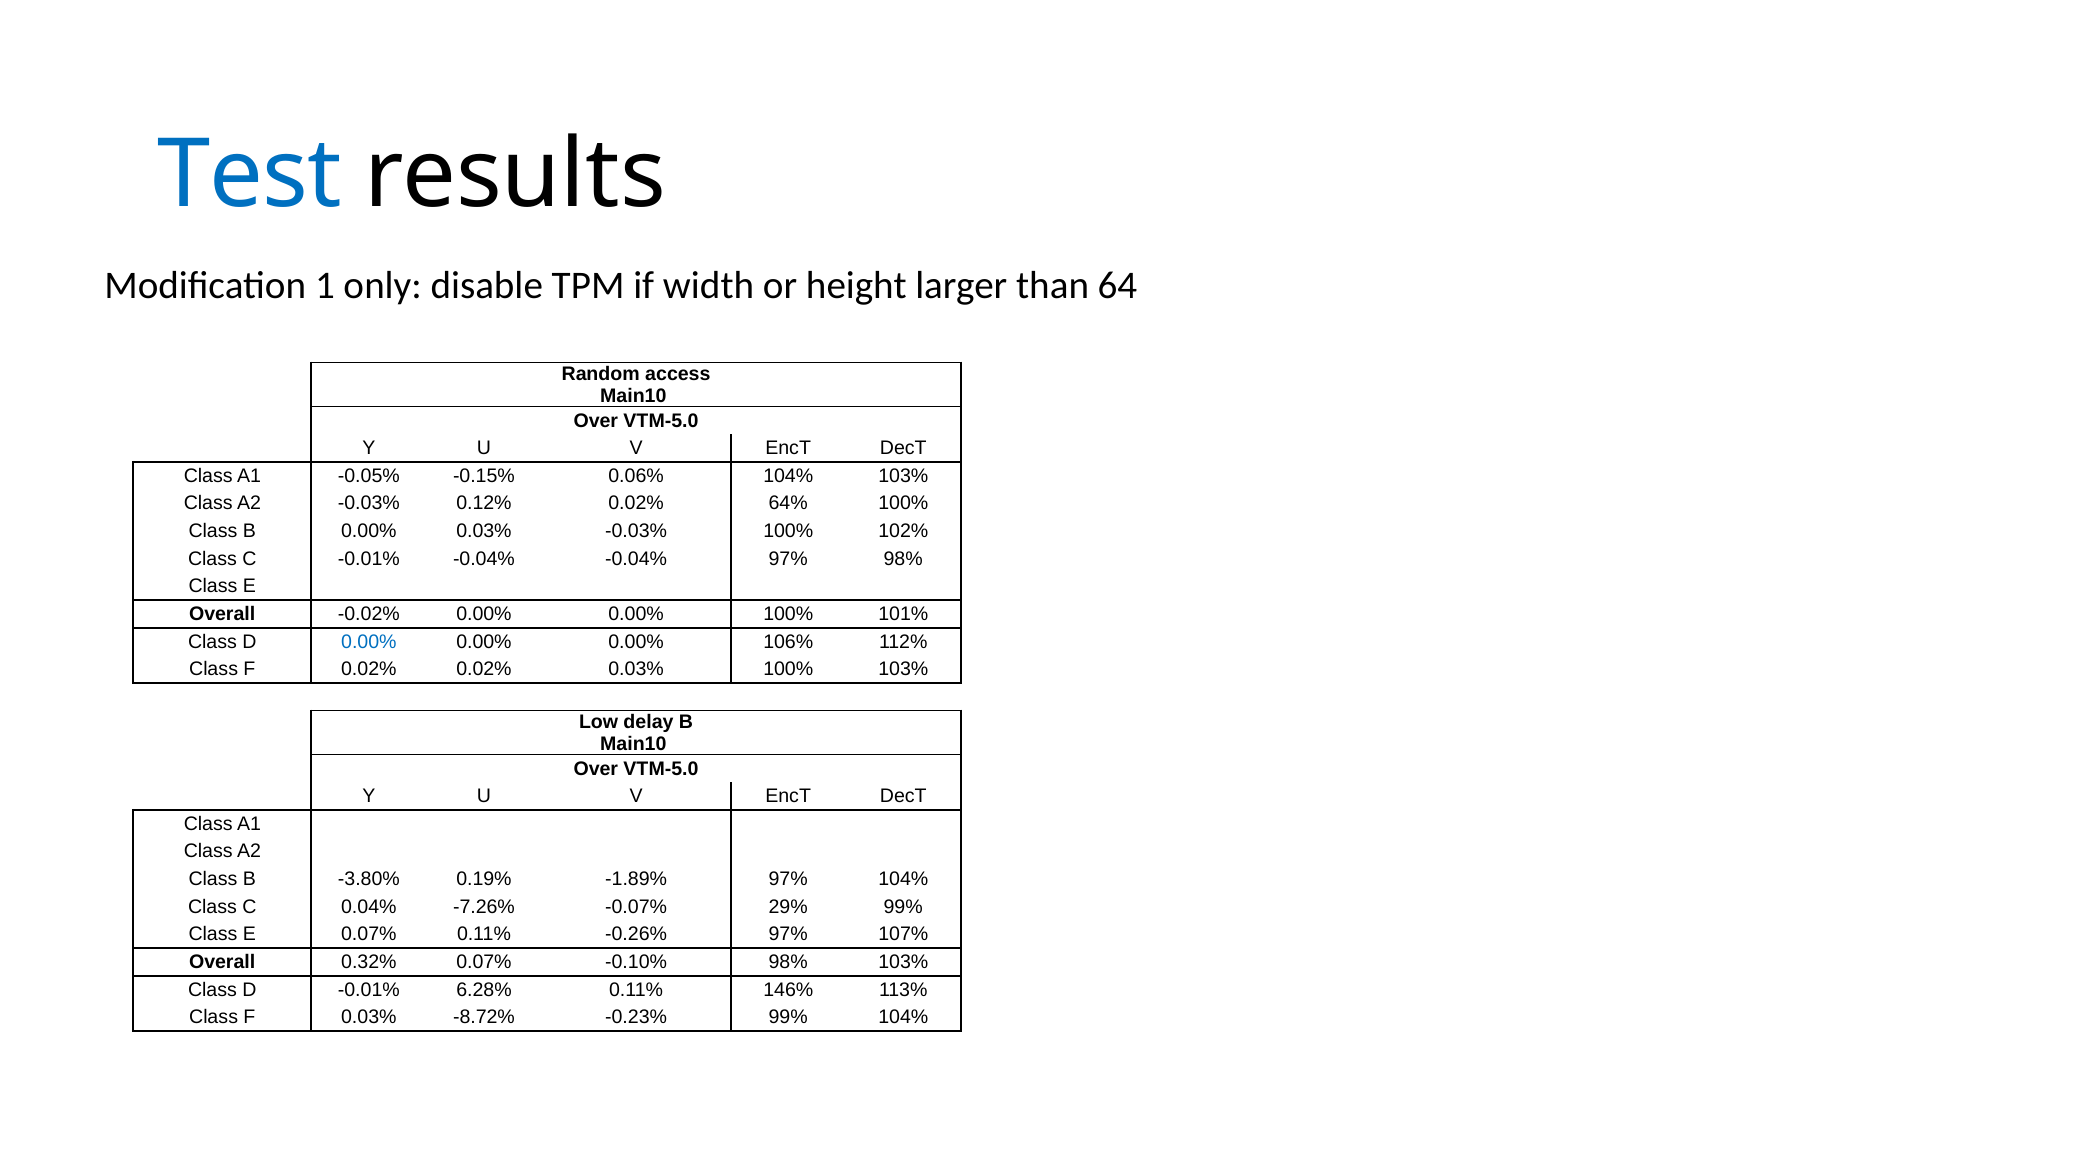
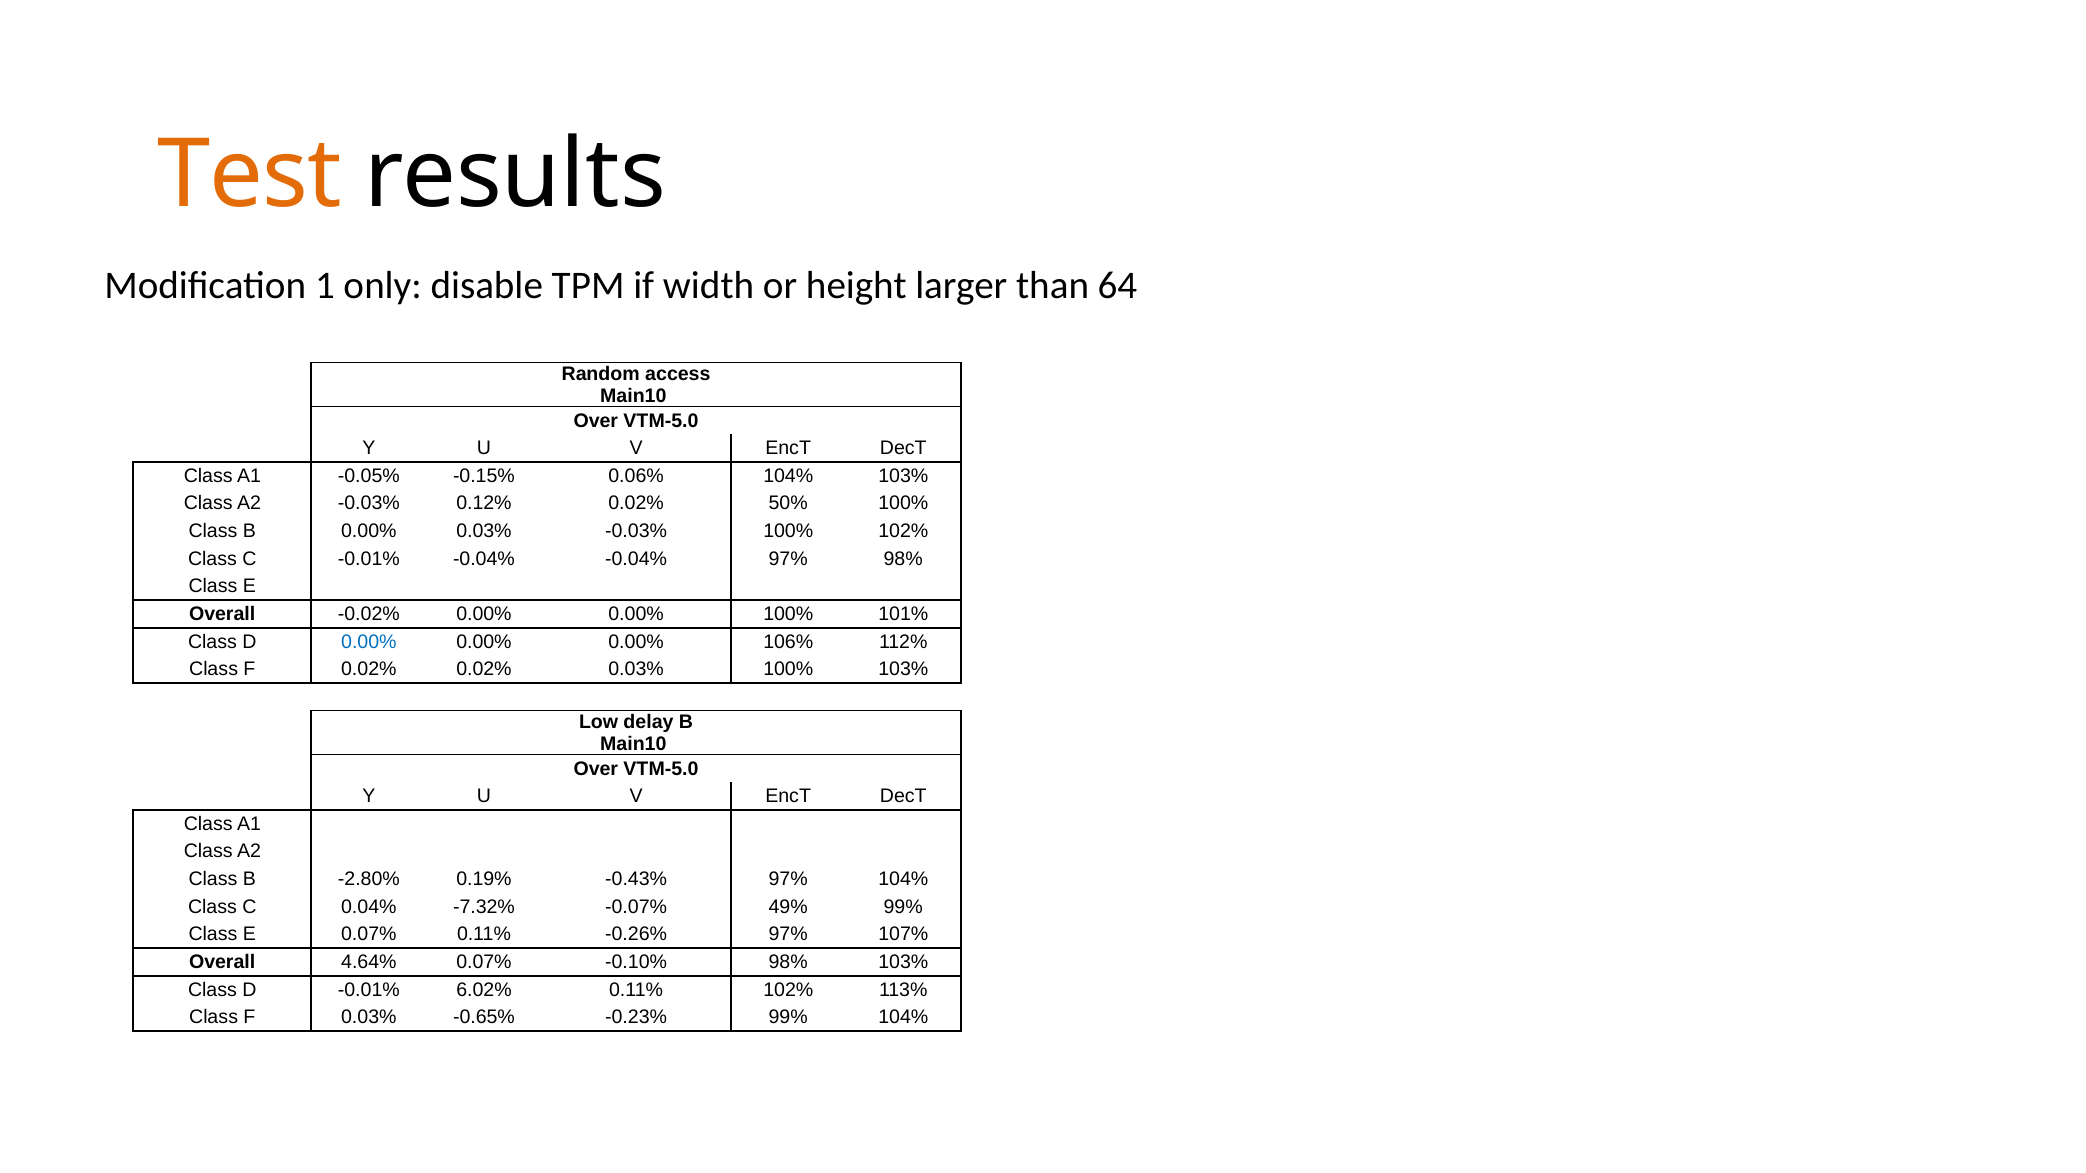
Test colour: blue -> orange
64%: 64% -> 50%
-3.80%: -3.80% -> -2.80%
-1.89%: -1.89% -> -0.43%
-7.26%: -7.26% -> -7.32%
29%: 29% -> 49%
0.32%: 0.32% -> 4.64%
6.28%: 6.28% -> 6.02%
0.11% 146%: 146% -> 102%
-8.72%: -8.72% -> -0.65%
